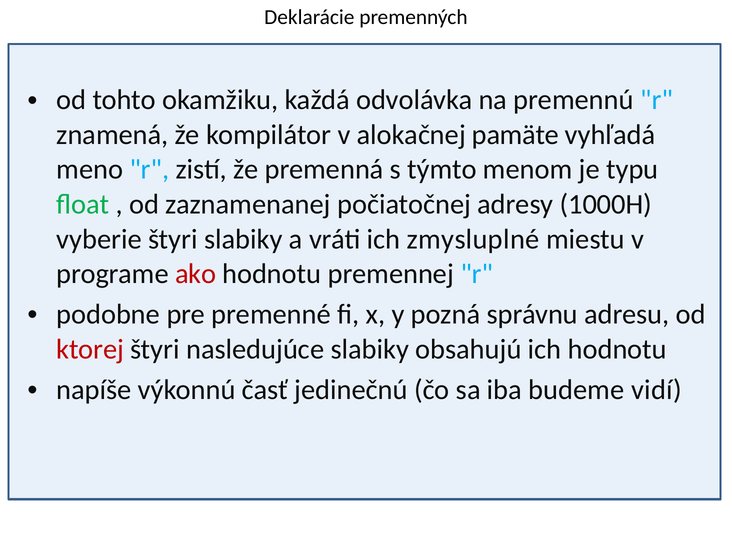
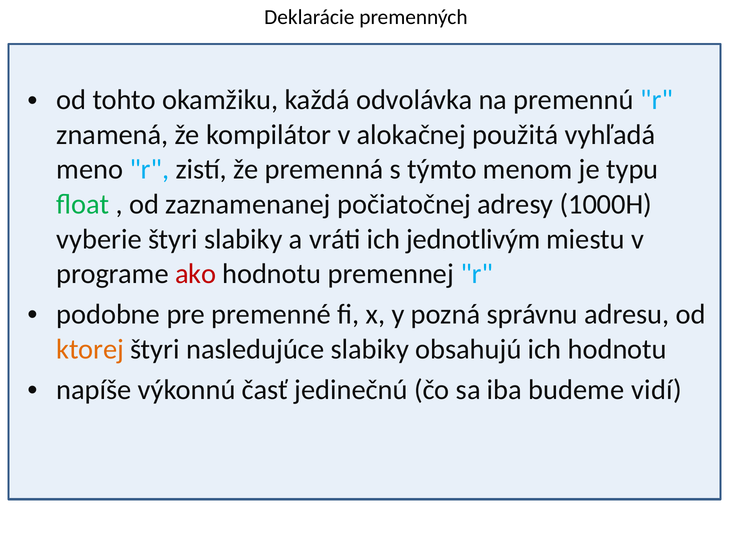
pamäte: pamäte -> použitá
zmysluplné: zmysluplné -> jednotlivým
ktorej colour: red -> orange
